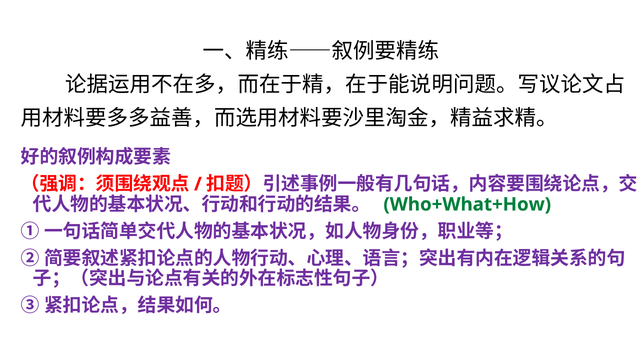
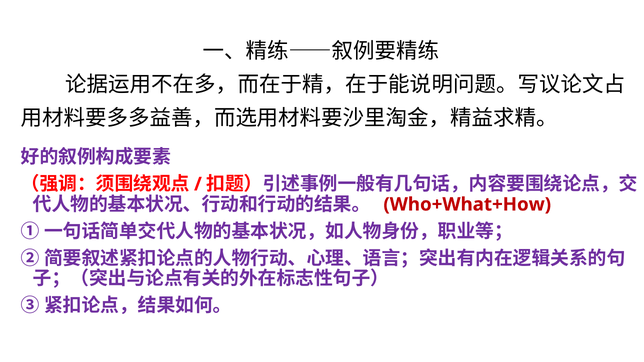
Who+What+How colour: green -> red
